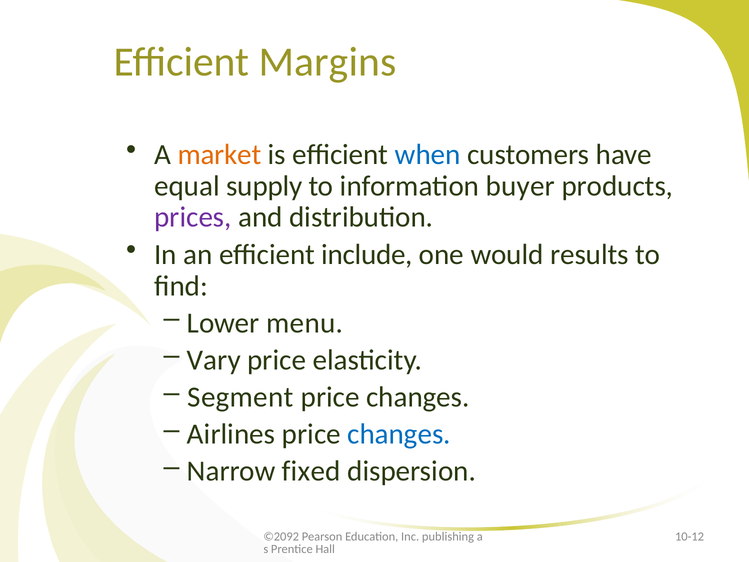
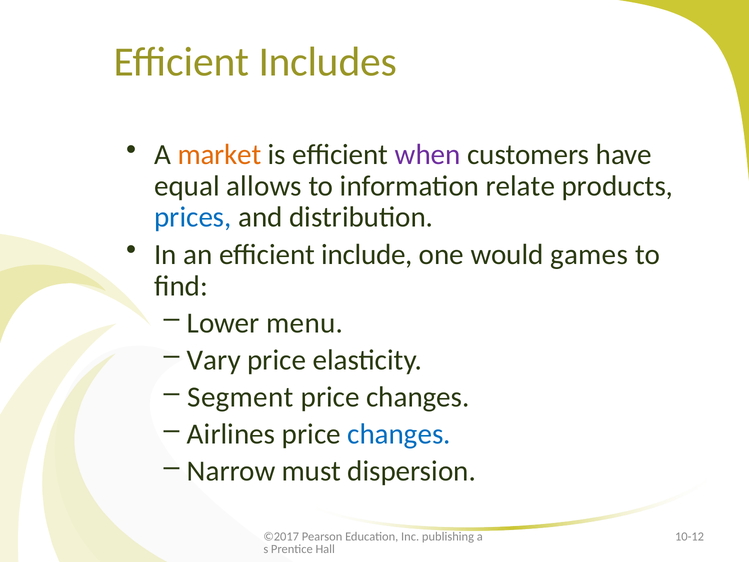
Margins: Margins -> Includes
when colour: blue -> purple
supply: supply -> allows
buyer: buyer -> relate
prices colour: purple -> blue
results: results -> games
fixed: fixed -> must
©2092: ©2092 -> ©2017
